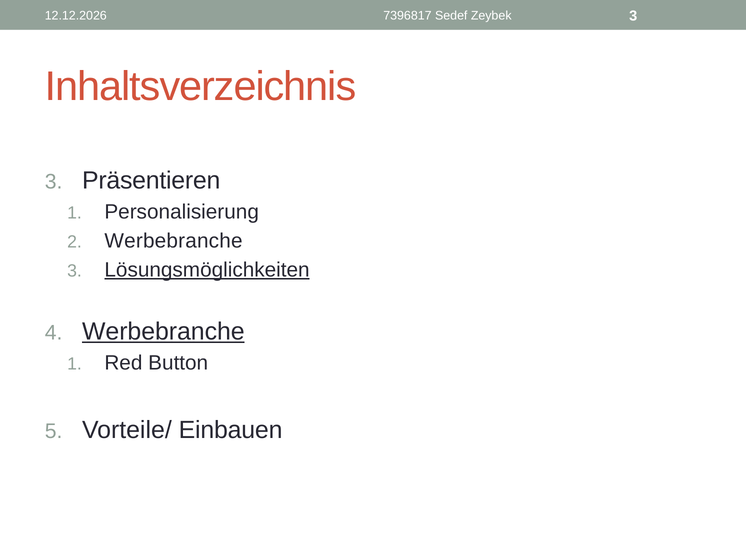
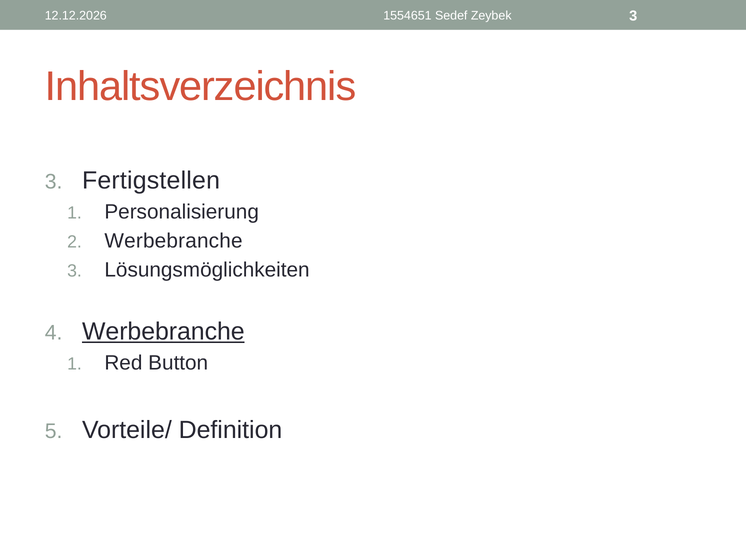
7396817: 7396817 -> 1554651
Präsentieren: Präsentieren -> Fertigstellen
Lösungsmöglichkeiten underline: present -> none
Einbauen: Einbauen -> Definition
